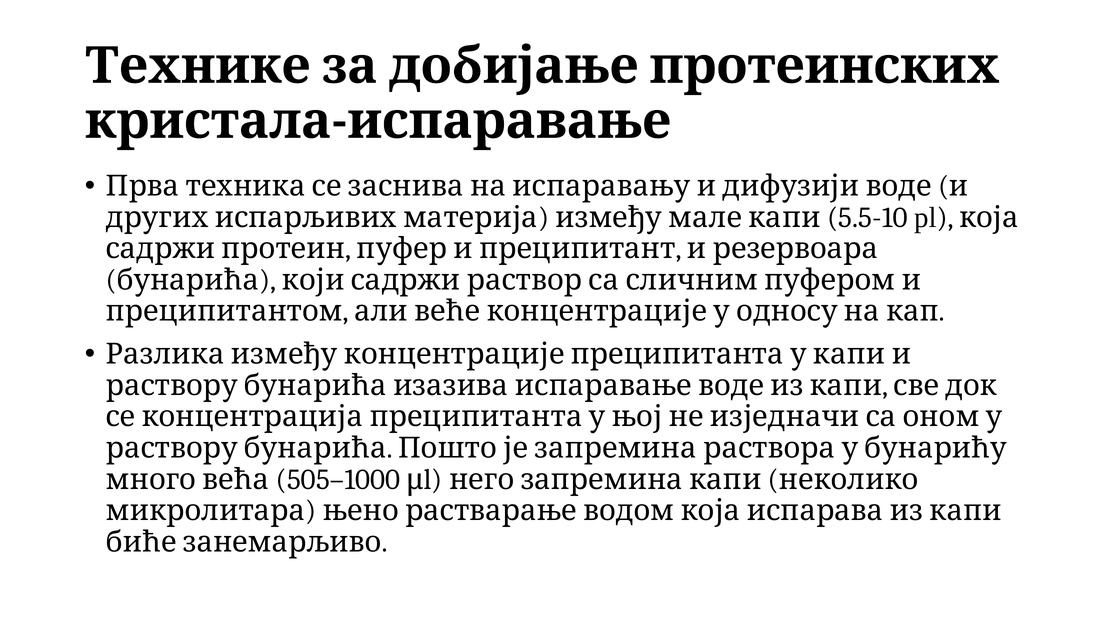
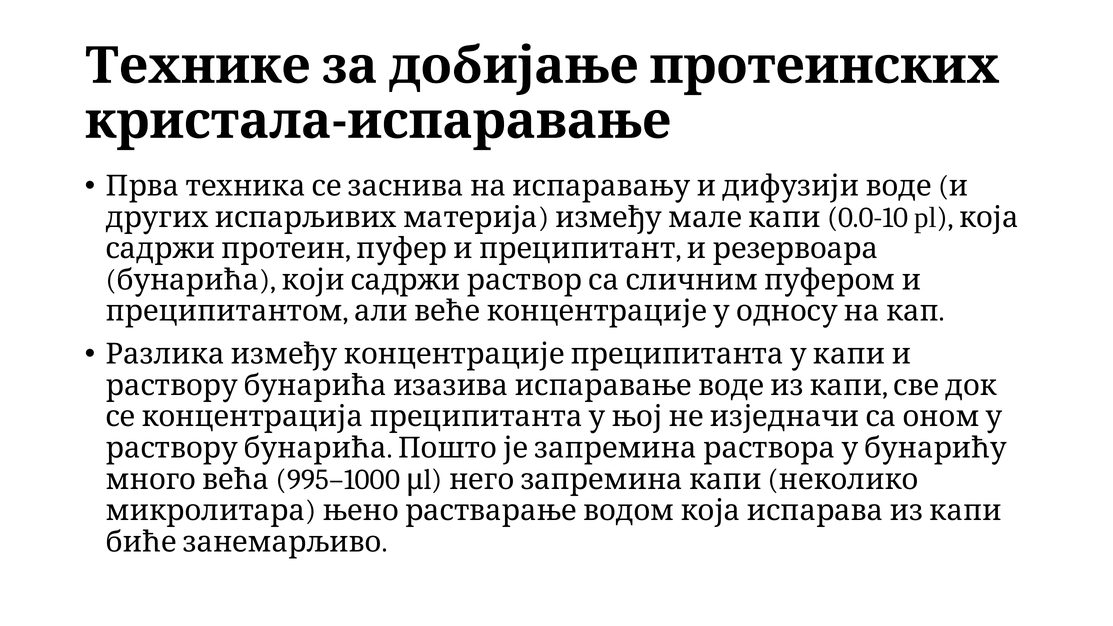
5.5-10: 5.5-10 -> 0.0-10
505–1000: 505–1000 -> 995–1000
